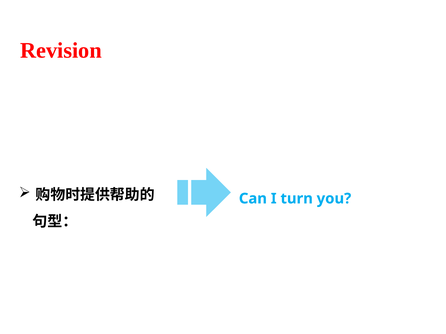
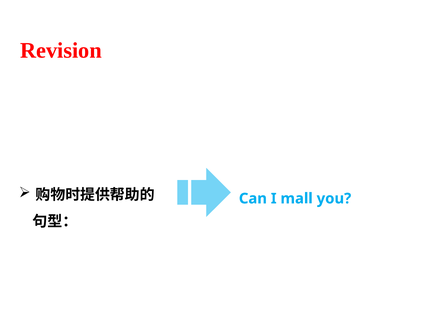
turn: turn -> mall
